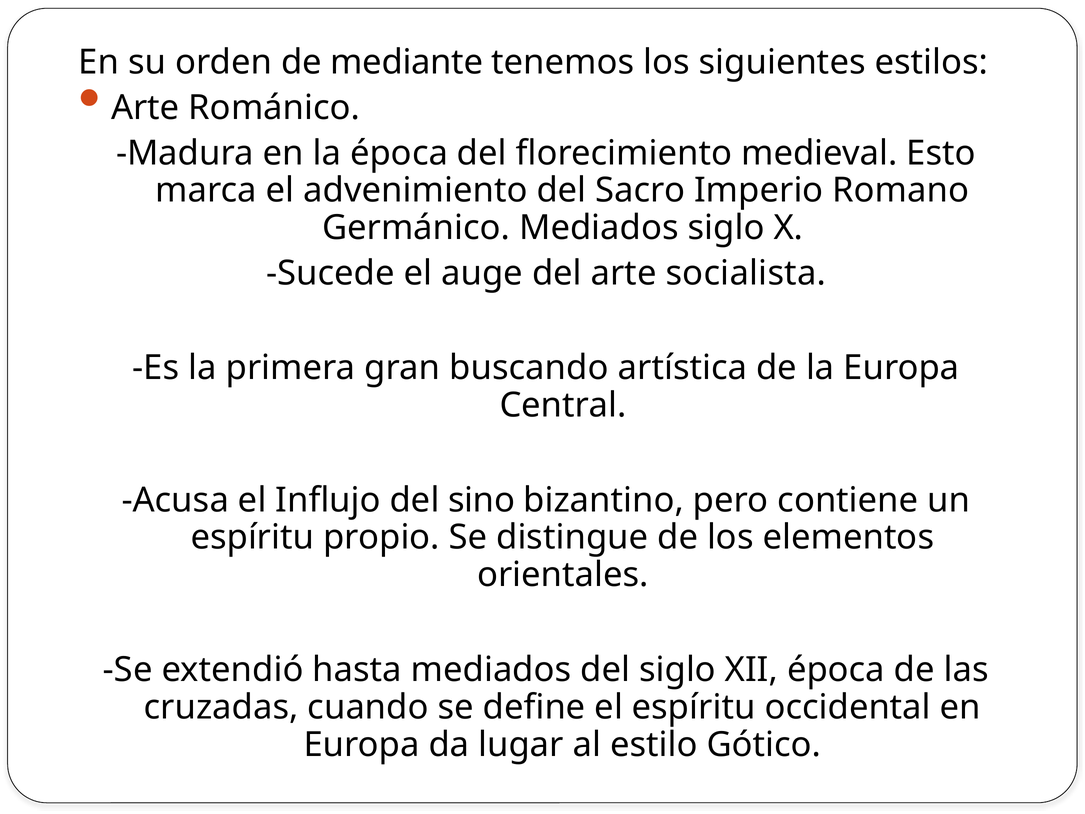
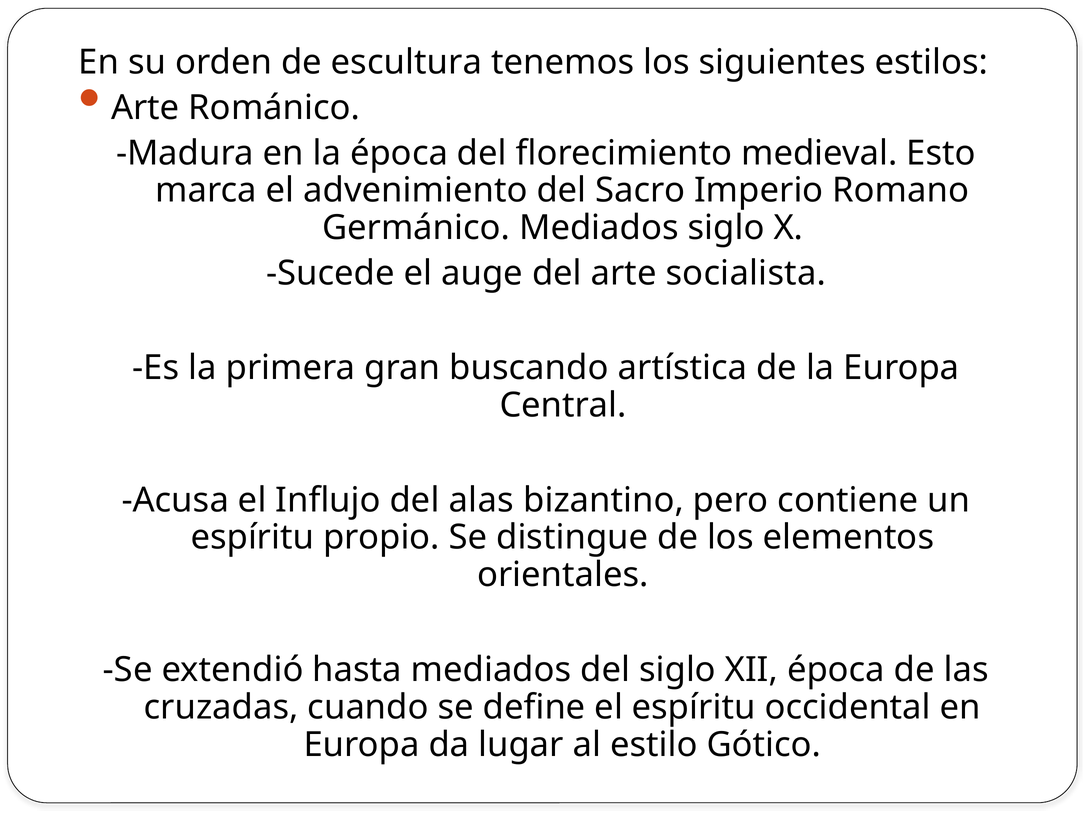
mediante: mediante -> escultura
sino: sino -> alas
